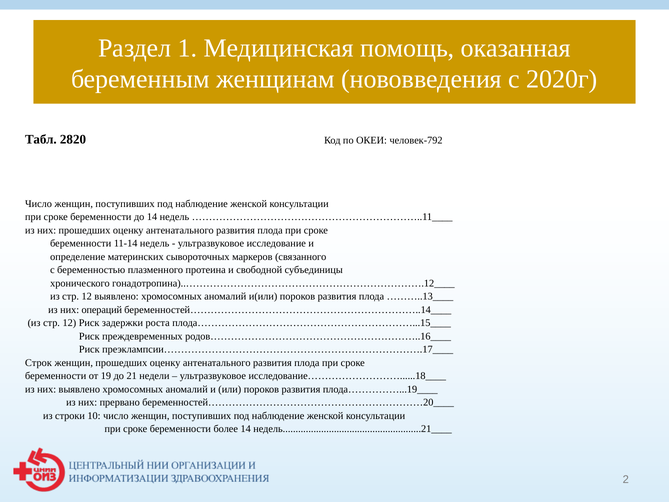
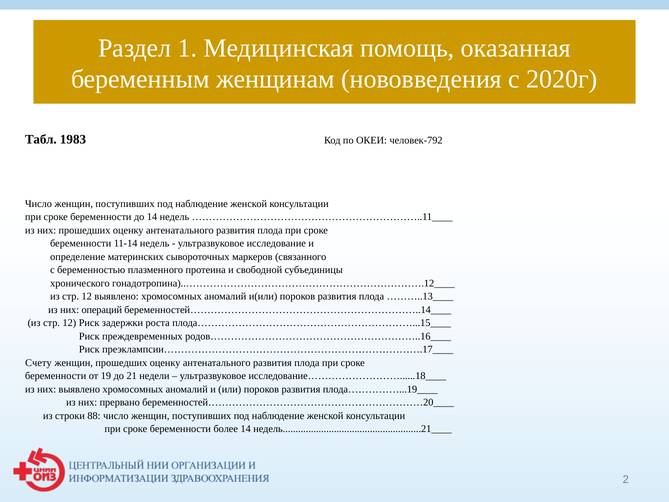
2820: 2820 -> 1983
Строк: Строк -> Счету
10: 10 -> 88
